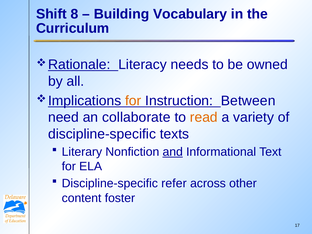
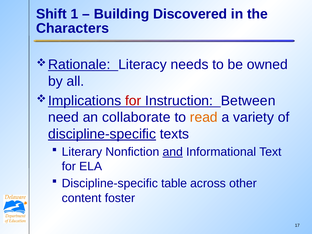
8: 8 -> 1
Vocabulary: Vocabulary -> Discovered
Curriculum: Curriculum -> Characters
for at (133, 101) colour: orange -> red
discipline-specific at (102, 134) underline: none -> present
refer: refer -> table
